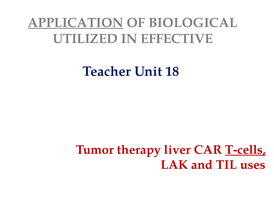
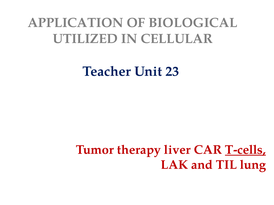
APPLICATION underline: present -> none
EFFECTIVE: EFFECTIVE -> CELLULAR
18: 18 -> 23
uses: uses -> lung
